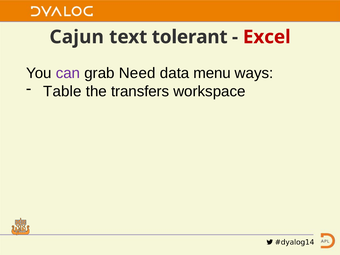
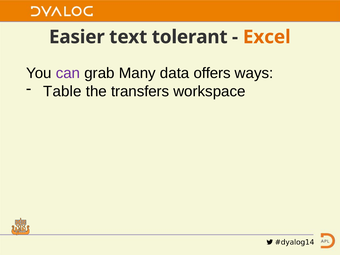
Cajun: Cajun -> Easier
Excel colour: red -> orange
Need: Need -> Many
menu: menu -> offers
